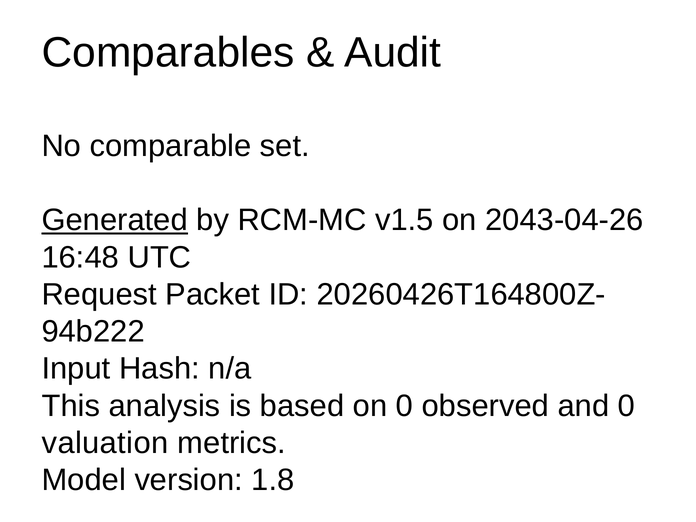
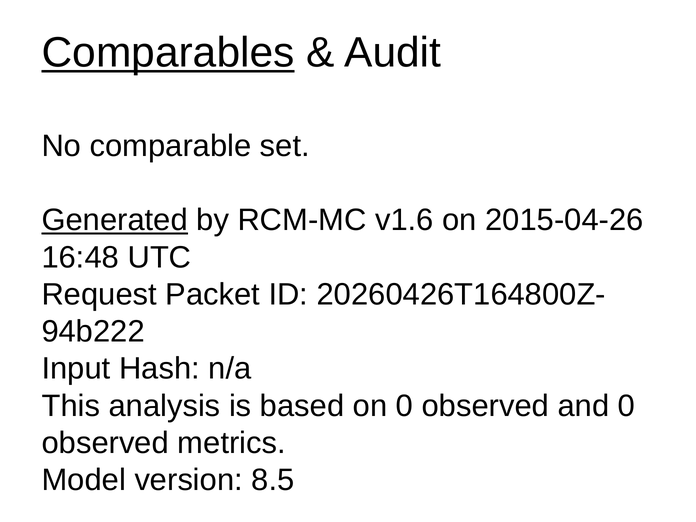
Comparables underline: none -> present
v1.5: v1.5 -> v1.6
2043-04-26: 2043-04-26 -> 2015-04-26
valuation at (105, 443): valuation -> observed
1.8: 1.8 -> 8.5
